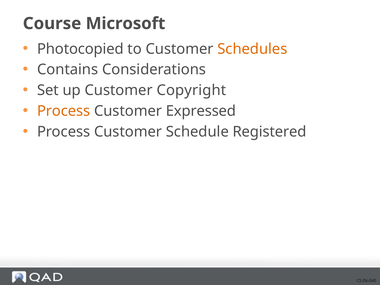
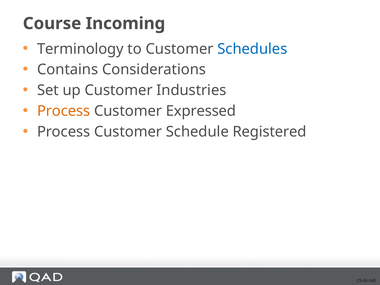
Microsoft: Microsoft -> Incoming
Photocopied: Photocopied -> Terminology
Schedules colour: orange -> blue
Copyright: Copyright -> Industries
